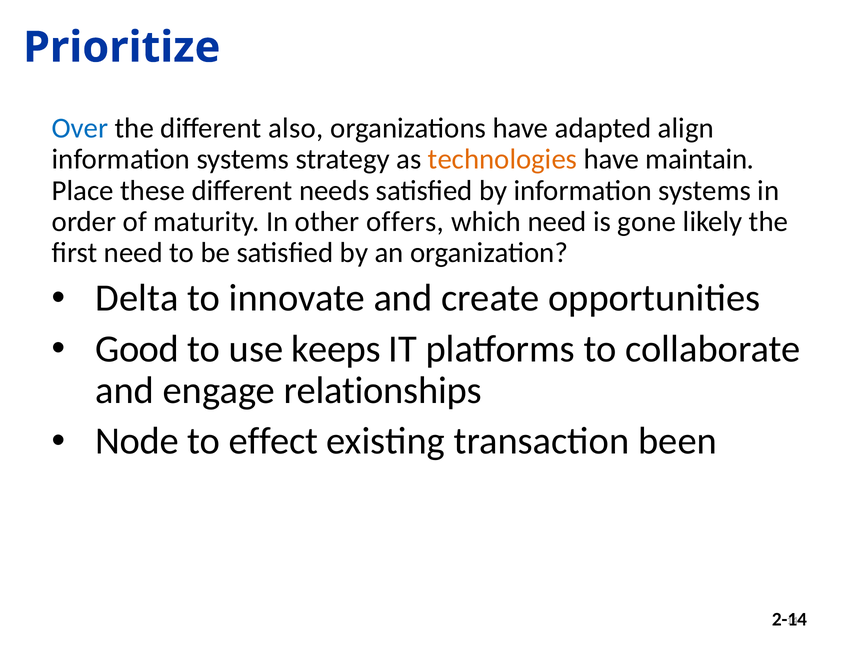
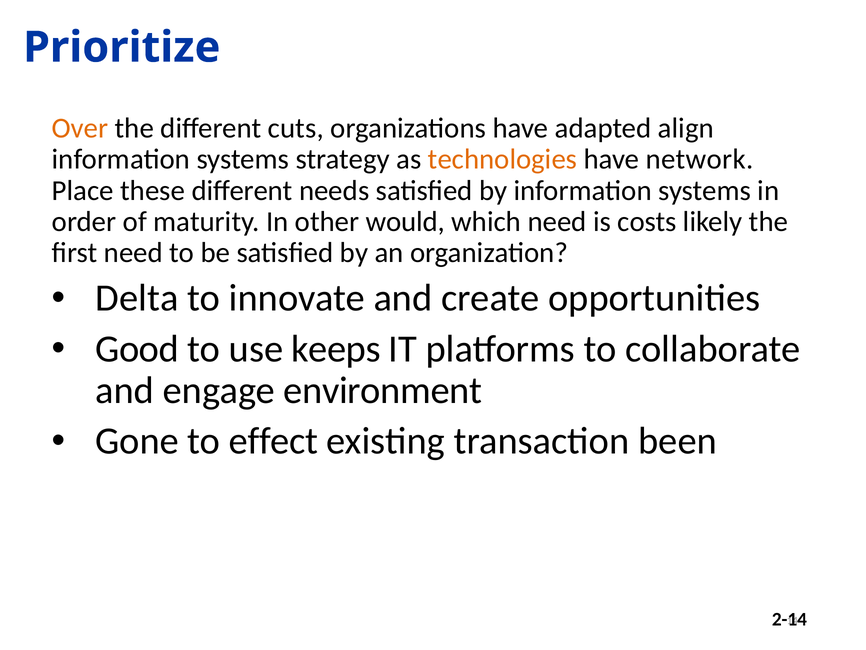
Over colour: blue -> orange
also: also -> cuts
maintain: maintain -> network
offers: offers -> would
gone: gone -> costs
relationships: relationships -> environment
Node: Node -> Gone
